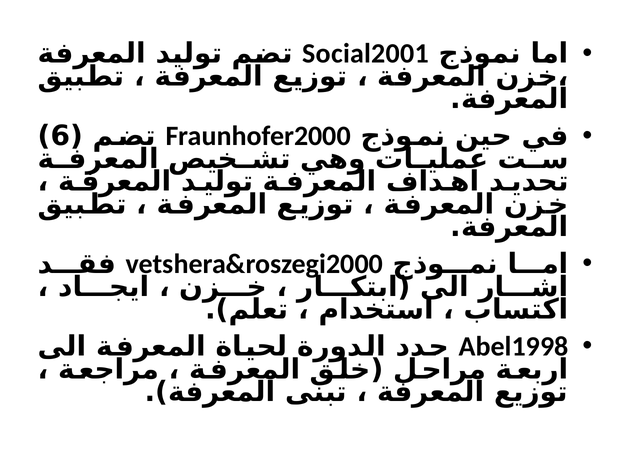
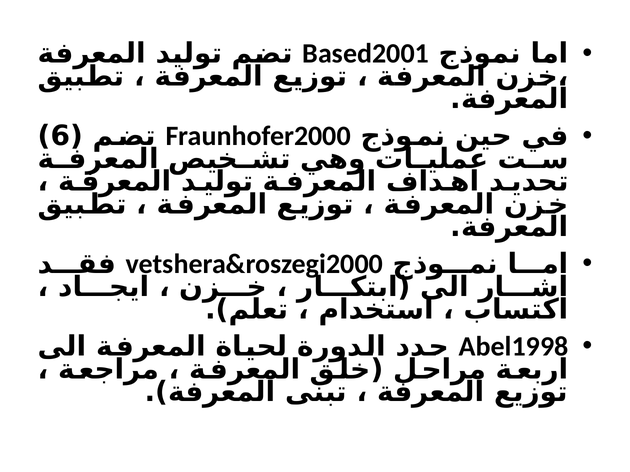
Social2001: Social2001 -> Based2001
